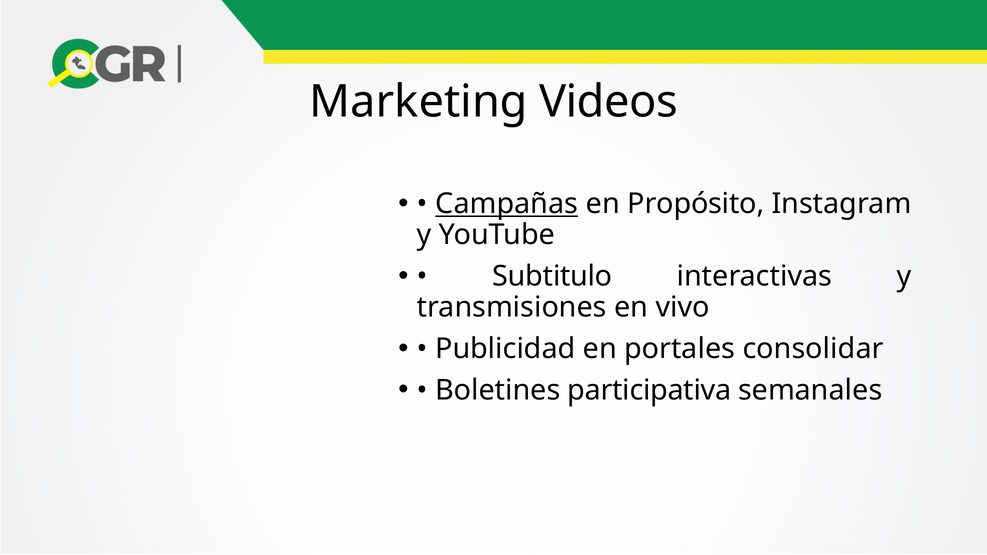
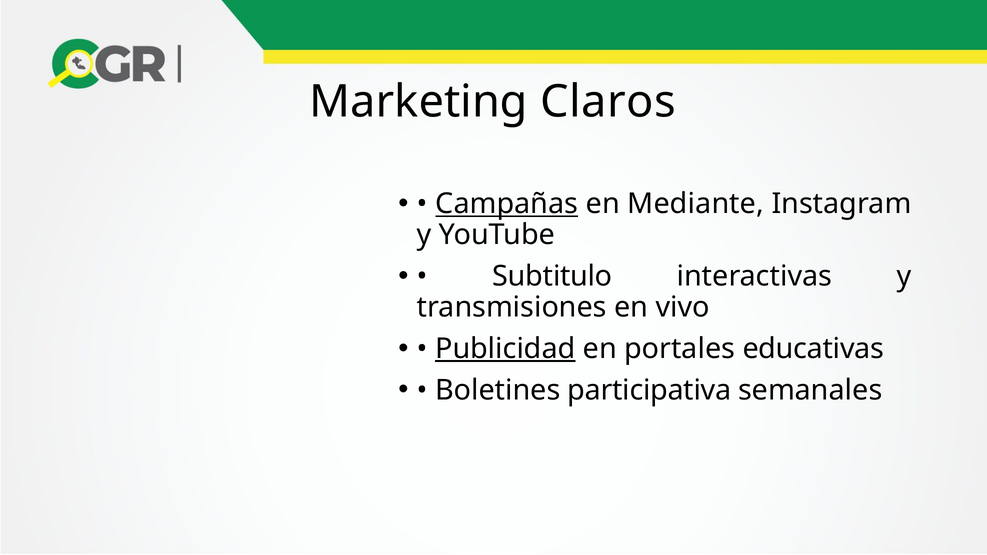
Videos: Videos -> Claros
Propósito: Propósito -> Mediante
Publicidad underline: none -> present
consolidar: consolidar -> educativas
